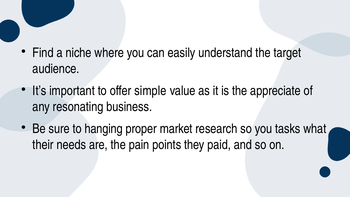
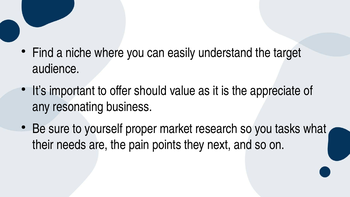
simple: simple -> should
hanging: hanging -> yourself
paid: paid -> next
